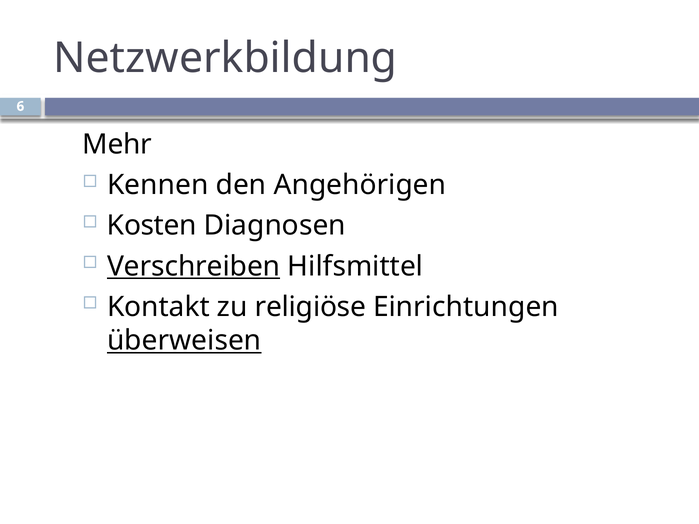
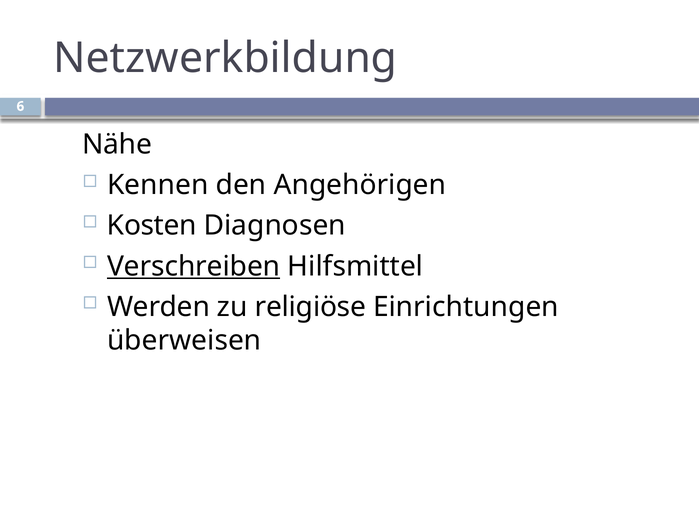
Mehr: Mehr -> Nähe
Kontakt: Kontakt -> Werden
überweisen underline: present -> none
